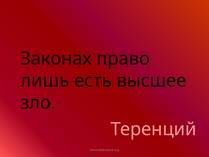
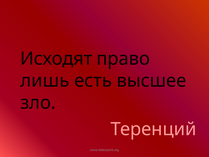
Законах: Законах -> Исходят
